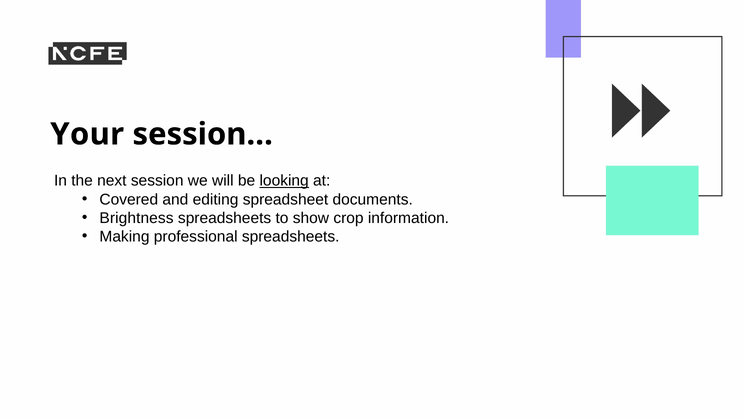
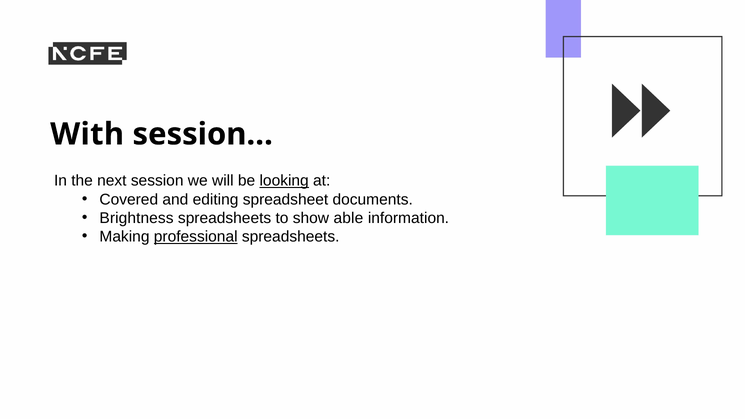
Your: Your -> With
crop: crop -> able
professional underline: none -> present
